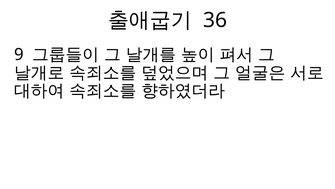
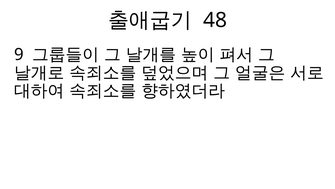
36: 36 -> 48
